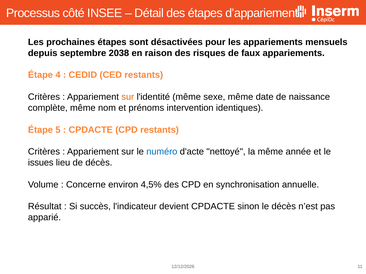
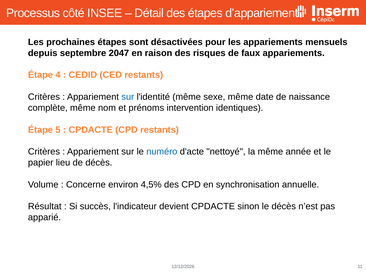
2038: 2038 -> 2047
sur at (128, 97) colour: orange -> blue
issues: issues -> papier
